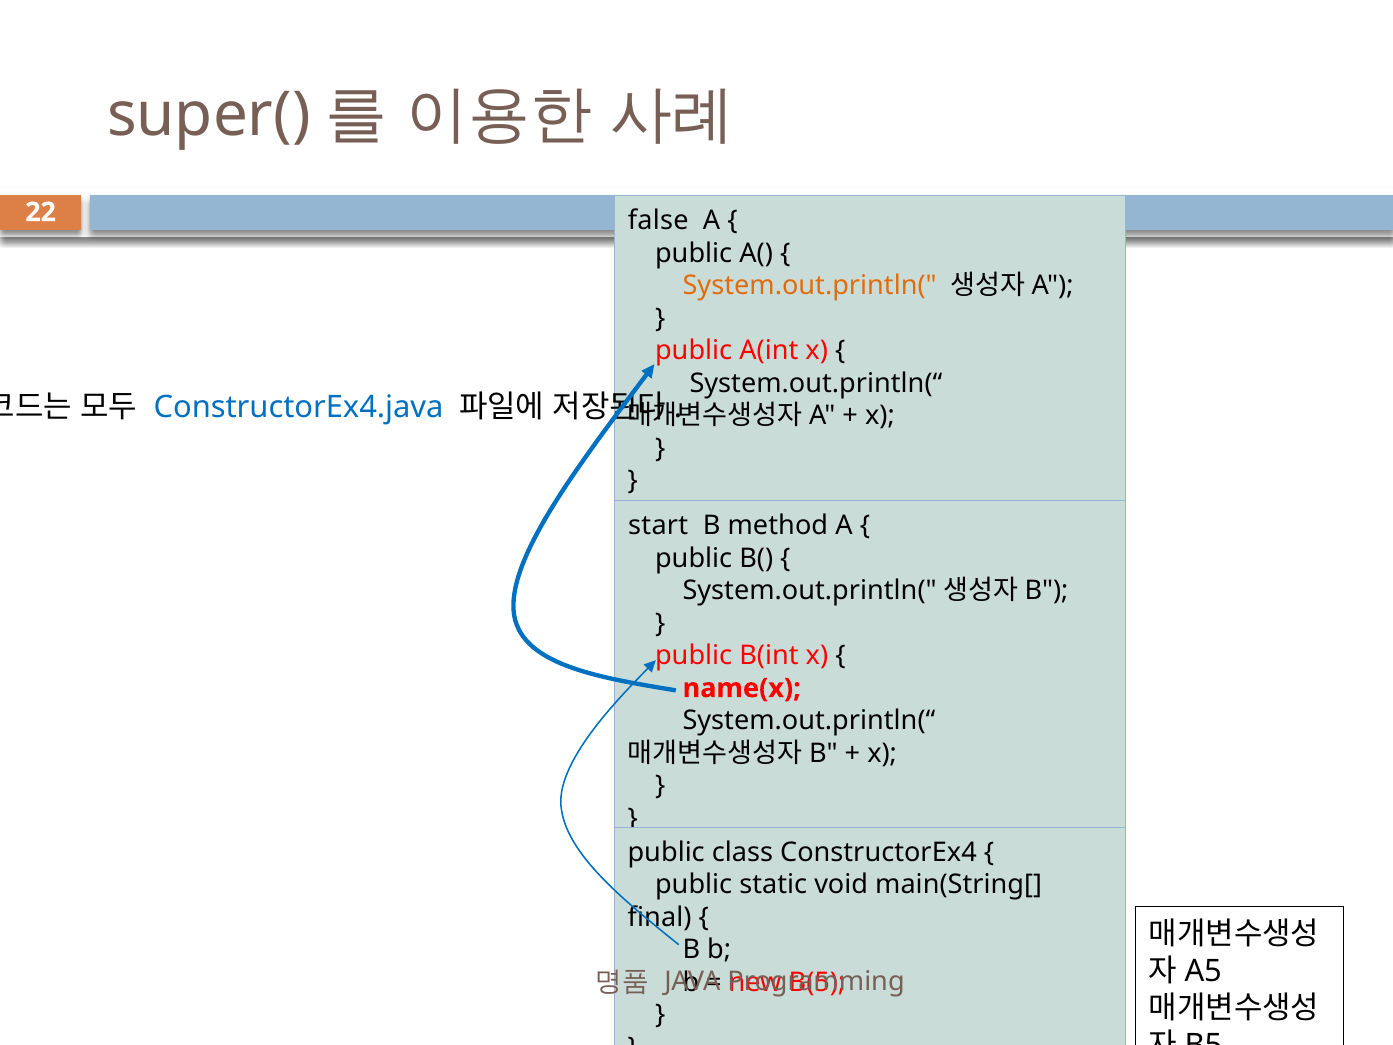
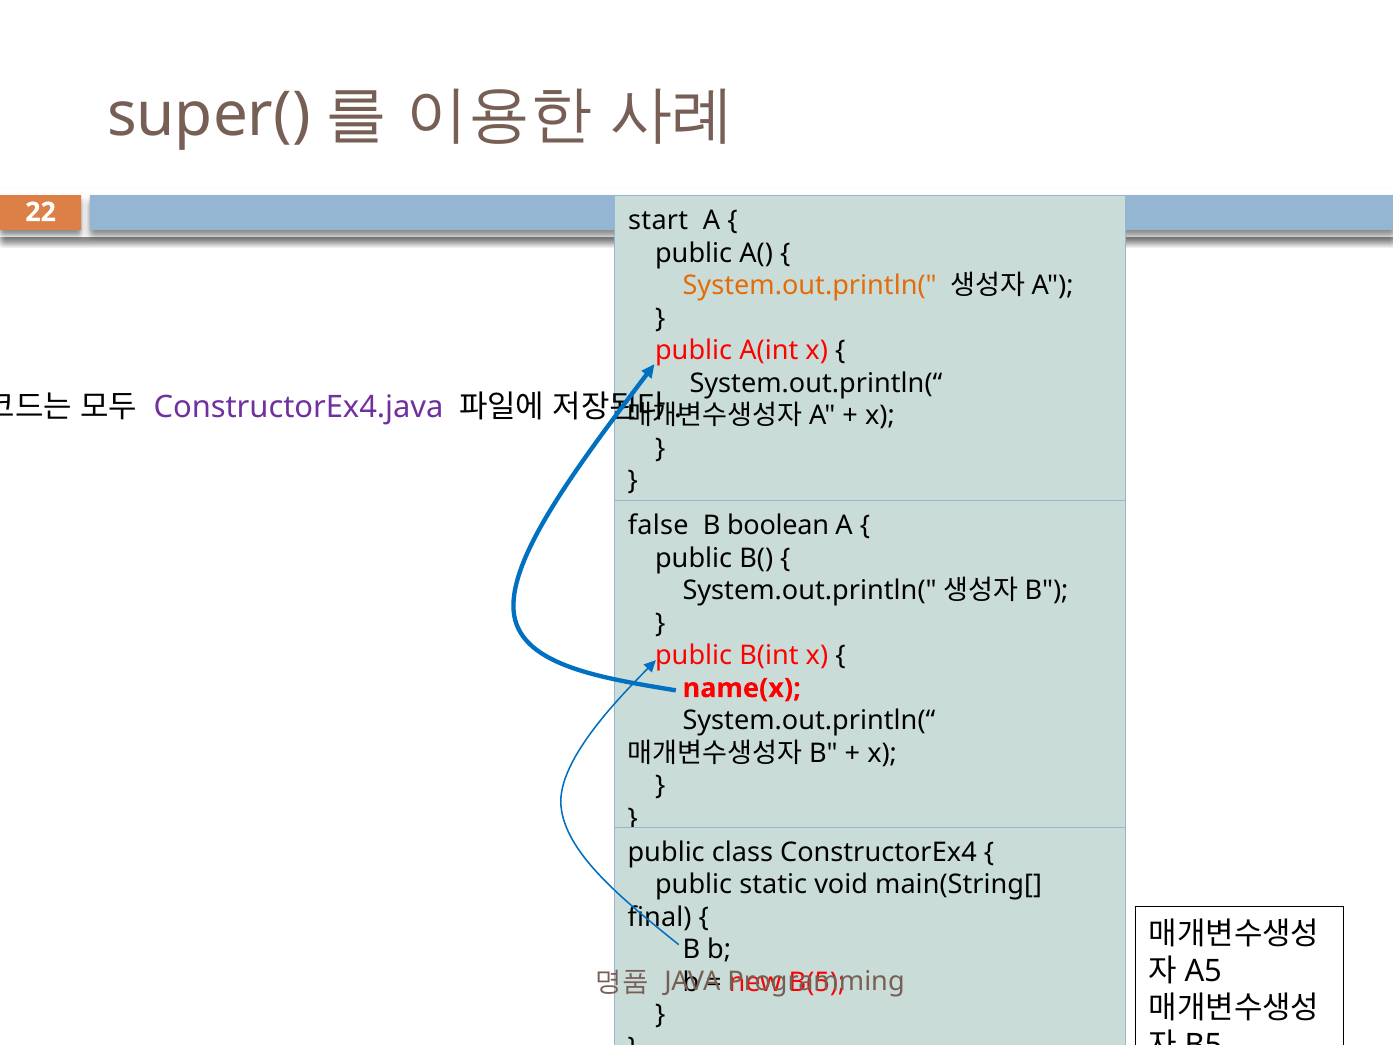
false: false -> start
ConstructorEx4.java colour: blue -> purple
start: start -> false
method: method -> boolean
